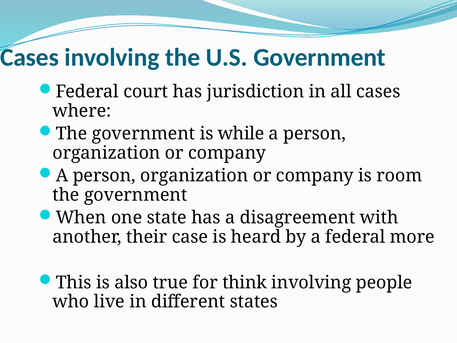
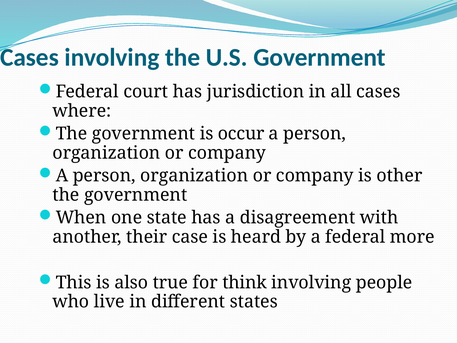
while: while -> occur
room: room -> other
